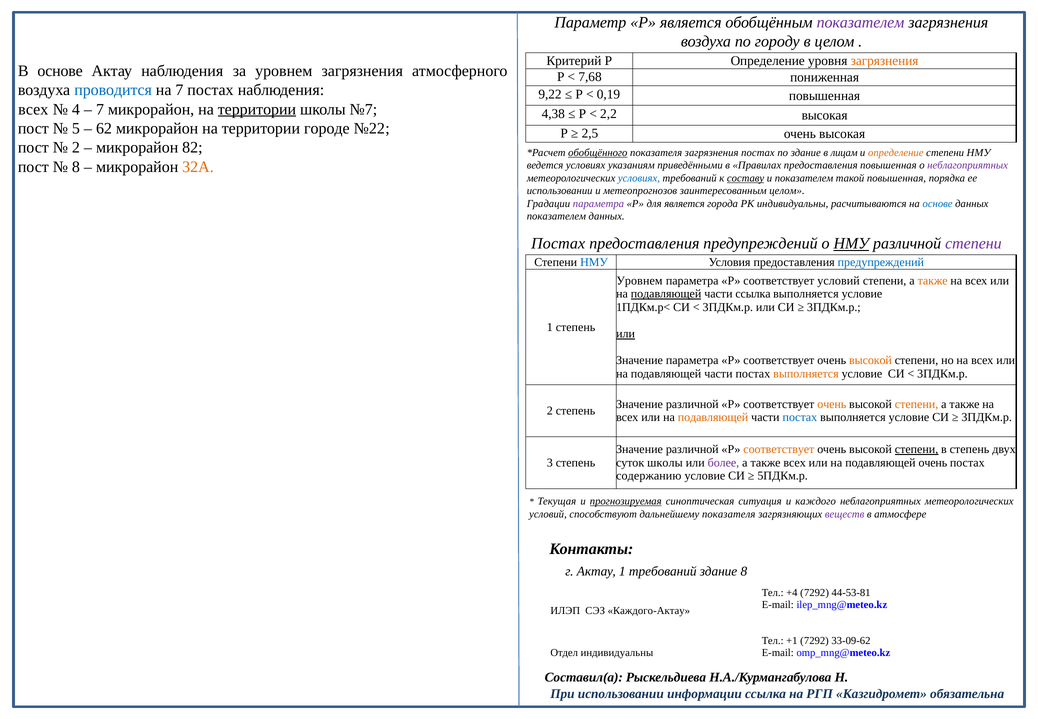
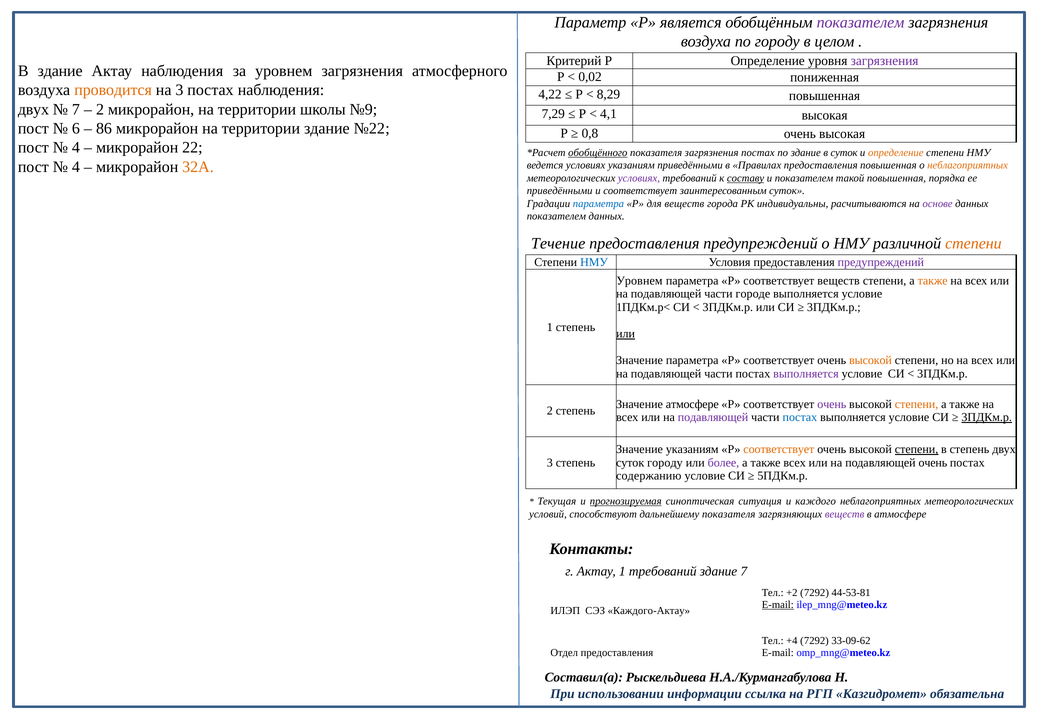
загрязнения at (885, 61) colour: orange -> purple
В основе: основе -> здание
7,68: 7,68 -> 0,02
проводится colour: blue -> orange
на 7: 7 -> 3
9,22: 9,22 -> 4,22
0,19: 0,19 -> 8,29
всех at (33, 109): всех -> двух
4 at (76, 109): 4 -> 7
7 at (100, 109): 7 -> 2
территории at (257, 109) underline: present -> none
№7: №7 -> №9
4,38: 4,38 -> 7,29
2,2: 2,2 -> 4,1
5: 5 -> 6
62: 62 -> 86
территории городе: городе -> здание
2,5: 2,5 -> 0,8
2 at (76, 148): 2 -> 4
82: 82 -> 22
в лицам: лицам -> суток
8 at (76, 167): 8 -> 4
неблагоприятных at (968, 165) colour: purple -> orange
условиях at (639, 178) colour: blue -> purple
использовании at (560, 191): использовании -> приведёнными
и метеопрогнозов: метеопрогнозов -> соответствует
заинтересованным целом: целом -> суток
параметра at (598, 203) colour: purple -> blue
для является: является -> веществ
основе at (938, 203) colour: blue -> purple
Постах at (558, 244): Постах -> Течение
НМУ at (851, 244) underline: present -> none
степени at (973, 244) colour: purple -> orange
предупреждений at (881, 262) colour: blue -> purple
соответствует условий: условий -> веществ
подавляющей at (666, 294) underline: present -> none
части ссылка: ссылка -> городе
выполняется at (806, 373) colour: orange -> purple
различной at (692, 404): различной -> атмосфере
очень at (832, 404) colour: orange -> purple
подавляющей at (713, 417) colour: orange -> purple
3ПДКм.р at (987, 417) underline: none -> present
различной at (692, 449): различной -> указаниям
суток школы: школы -> городу
здание 8: 8 -> 7
+4: +4 -> +2
E-mail at (778, 604) underline: none -> present
+1: +1 -> +4
Отдел индивидуальны: индивидуальны -> предоставления
